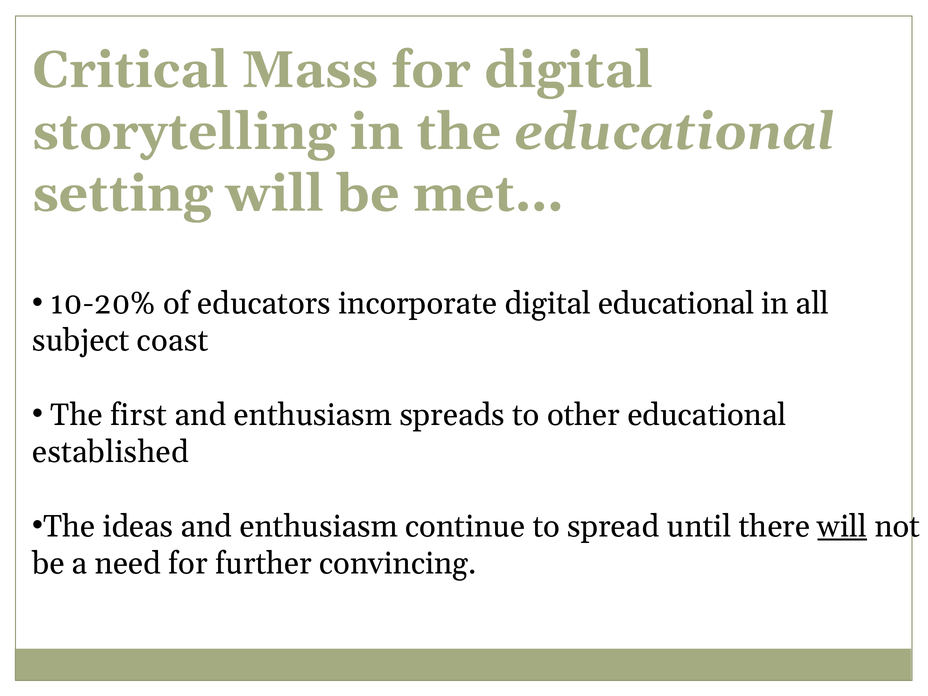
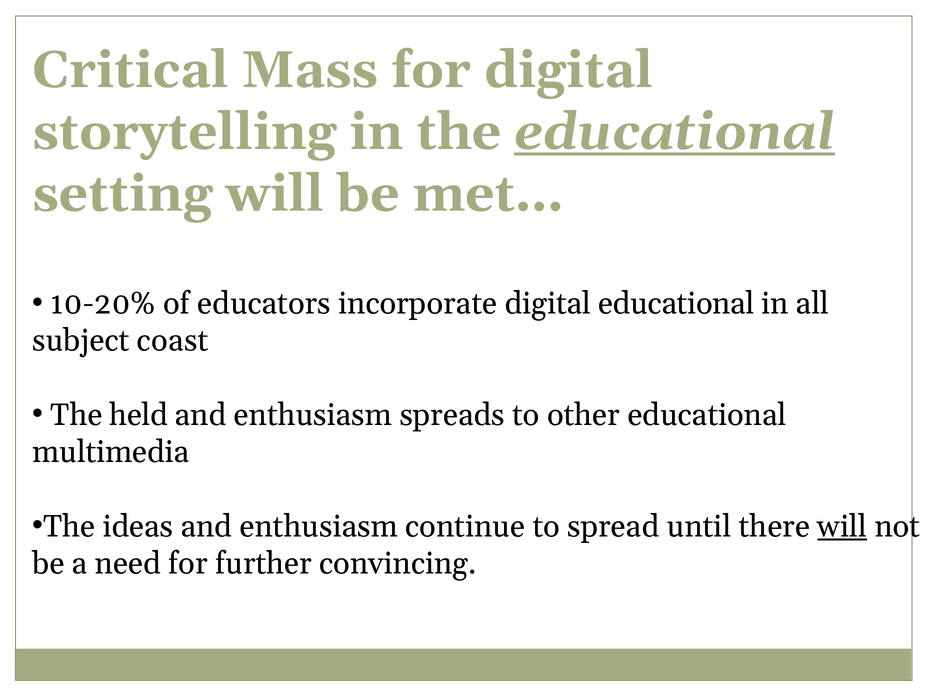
educational at (675, 132) underline: none -> present
first: first -> held
established: established -> multimedia
